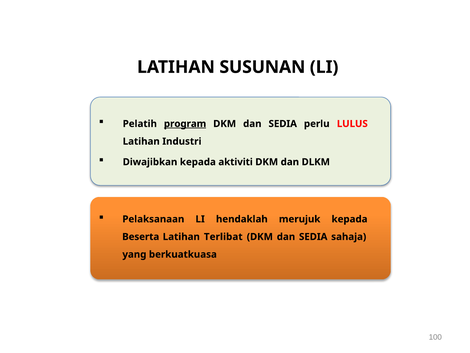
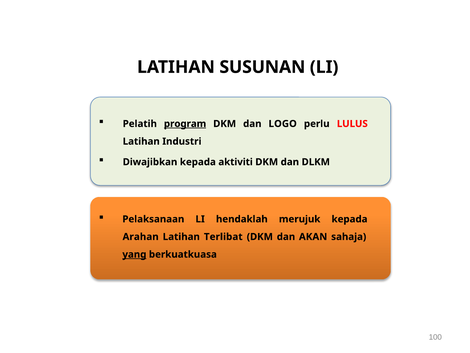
SEDIA at (283, 124): SEDIA -> LOGO
Beserta: Beserta -> Arahan
SEDIA at (313, 236): SEDIA -> AKAN
yang underline: none -> present
